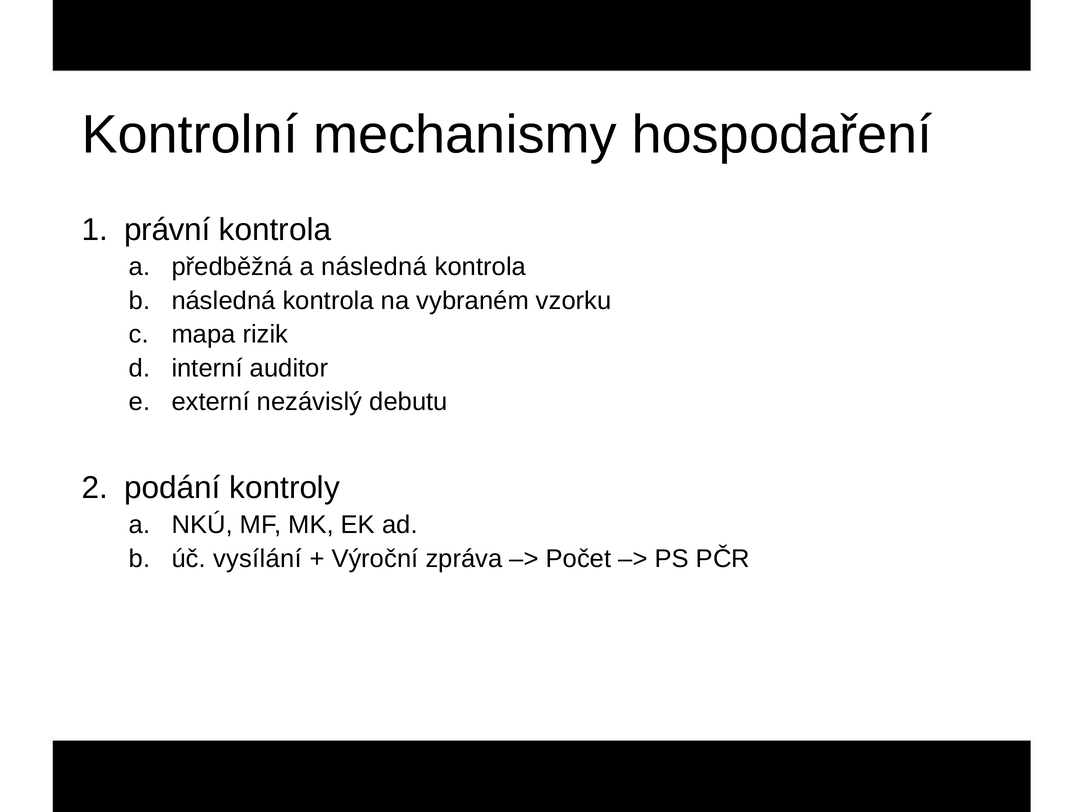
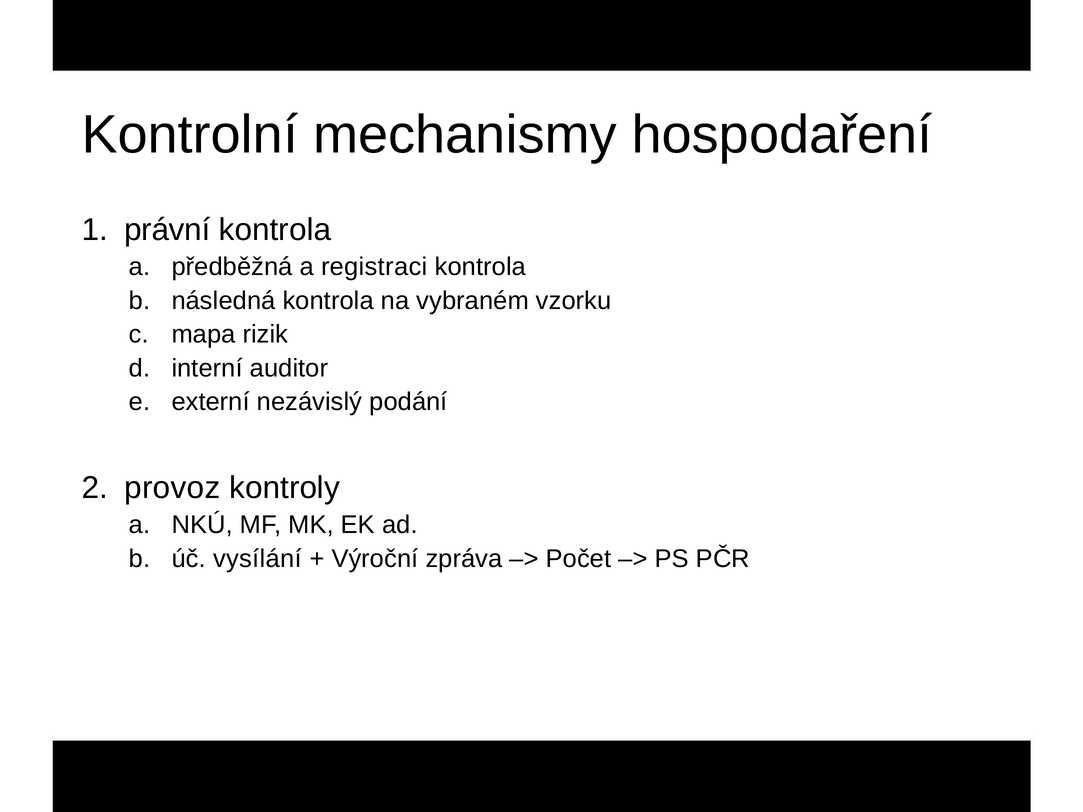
a následná: následná -> registraci
debutu: debutu -> podání
podání: podání -> provoz
